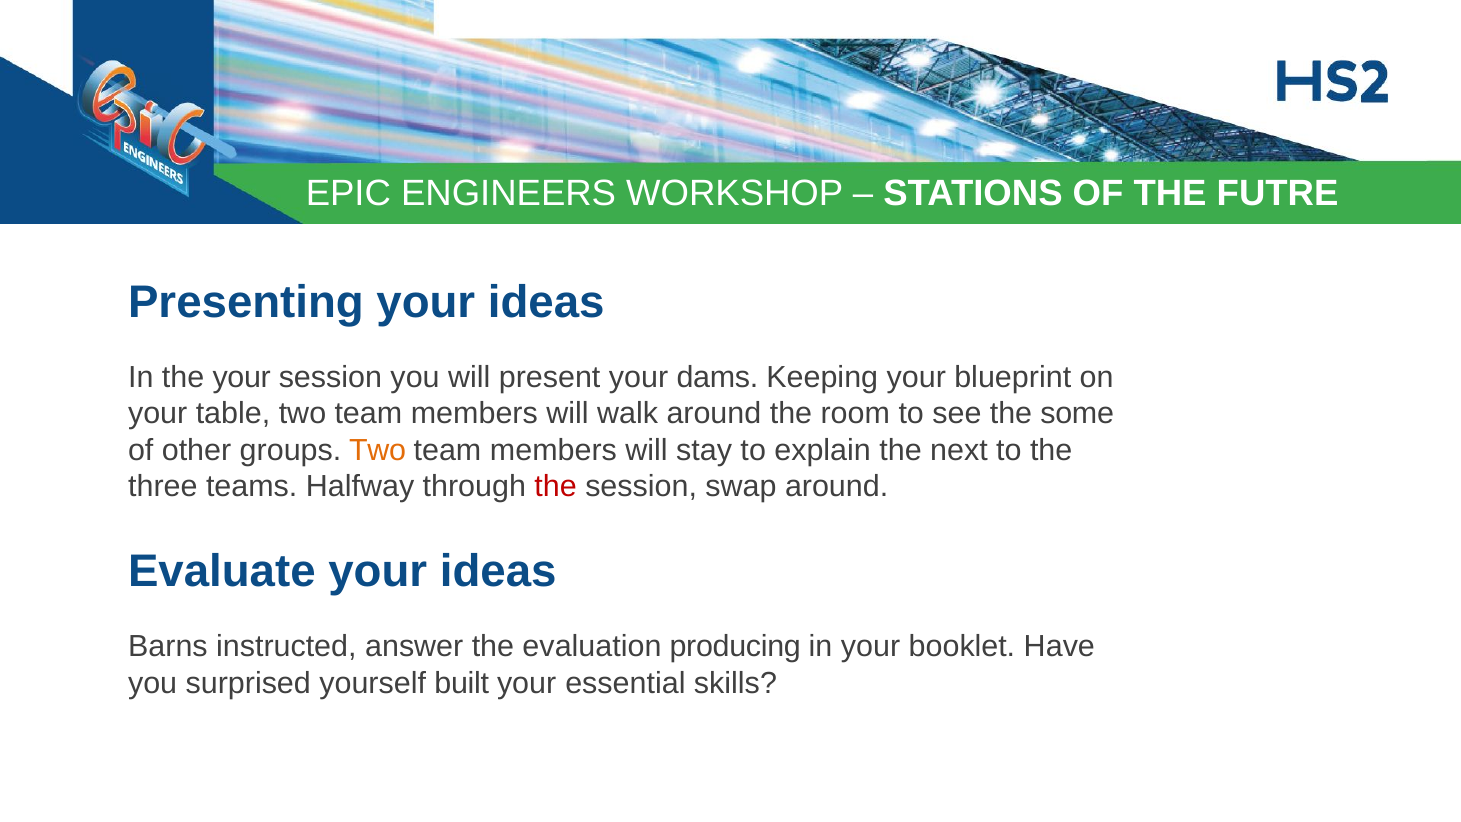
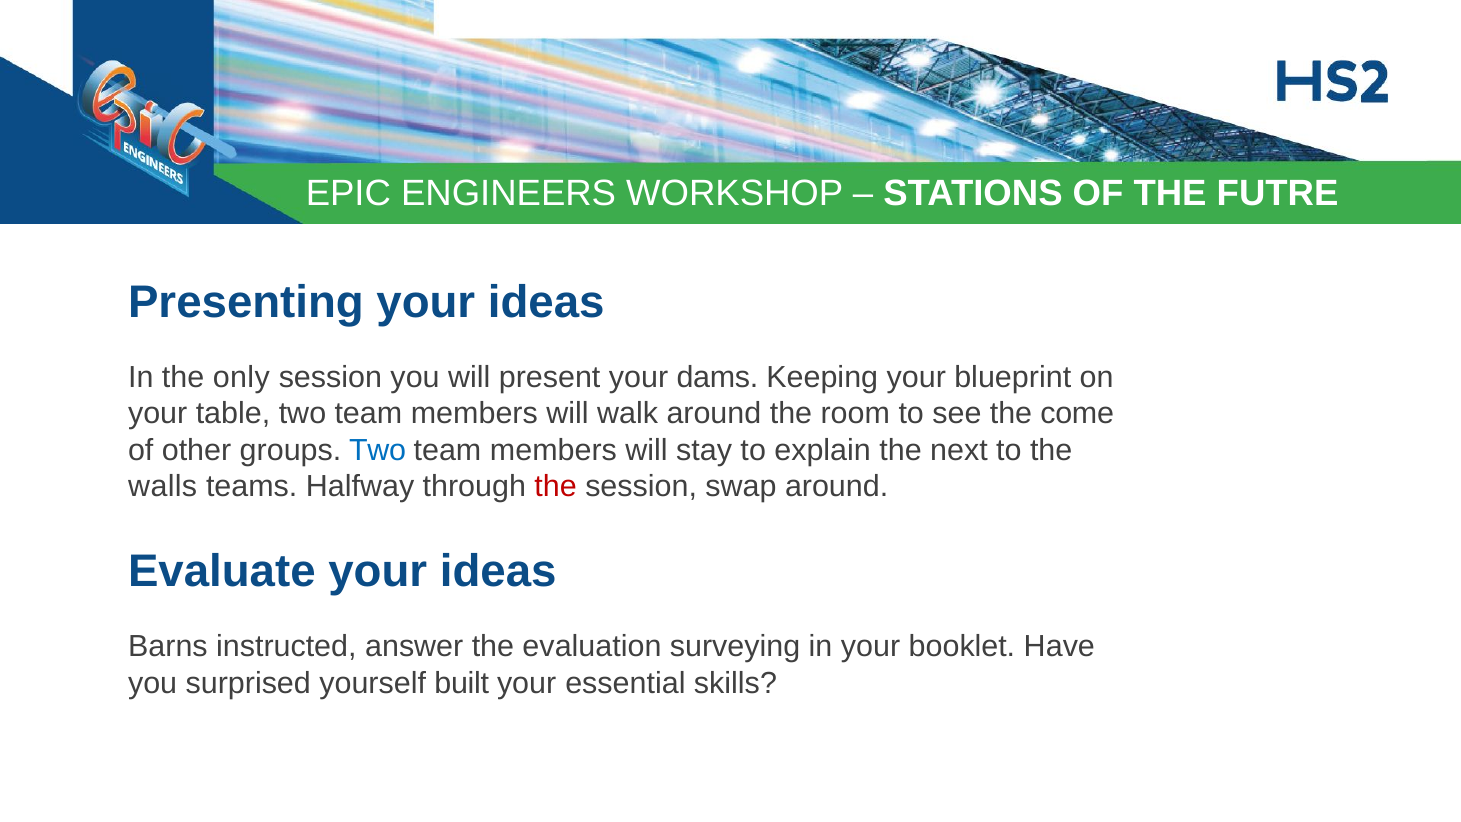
the your: your -> only
some: some -> come
Two at (378, 450) colour: orange -> blue
three: three -> walls
producing: producing -> surveying
